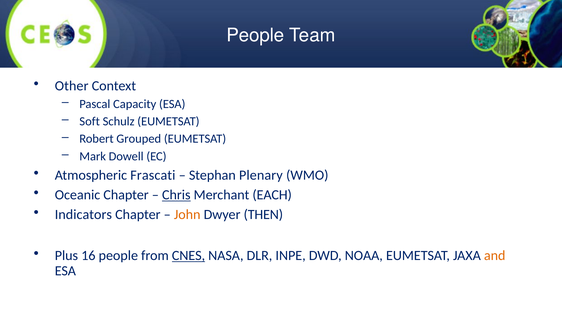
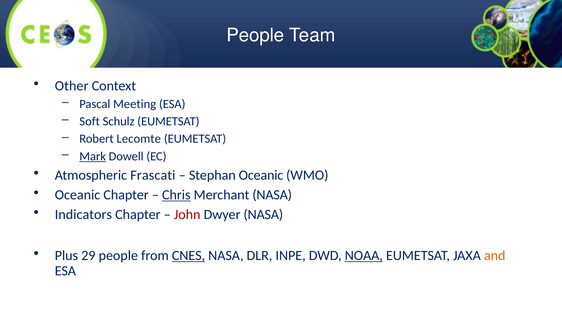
Capacity: Capacity -> Meeting
Grouped: Grouped -> Lecomte
Mark underline: none -> present
Stephan Plenary: Plenary -> Oceanic
Merchant EACH: EACH -> NASA
John colour: orange -> red
Dwyer THEN: THEN -> NASA
16: 16 -> 29
NOAA underline: none -> present
